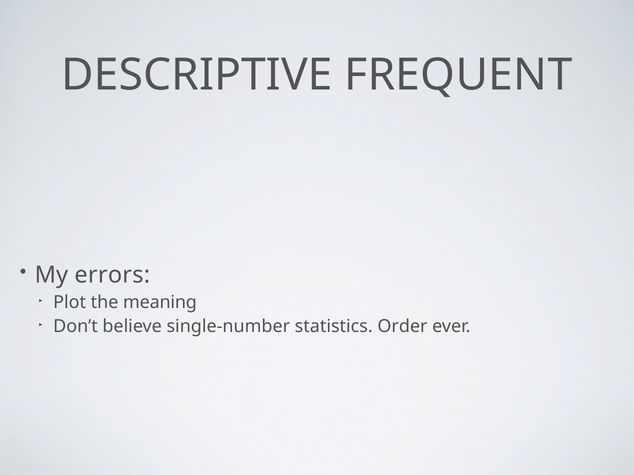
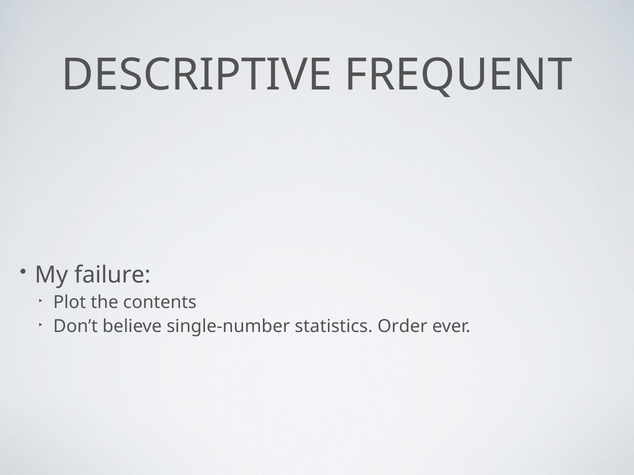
errors: errors -> failure
meaning: meaning -> contents
